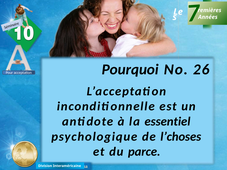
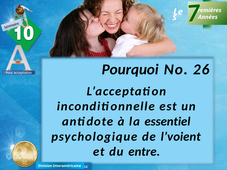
l’choses: l’choses -> l’voient
parce: parce -> entre
